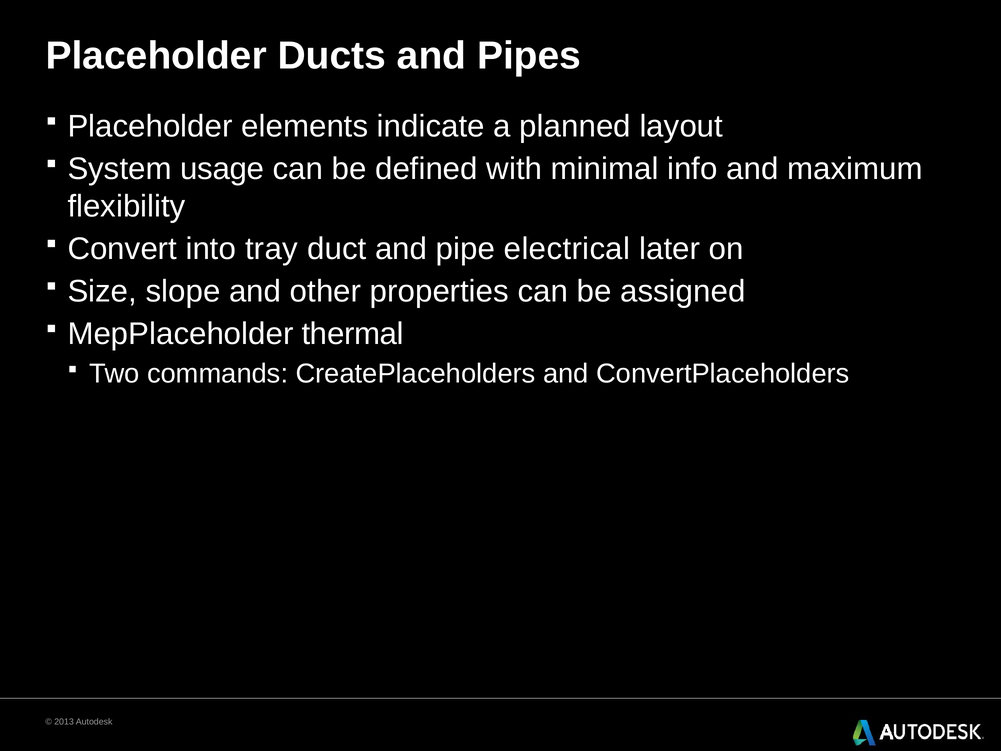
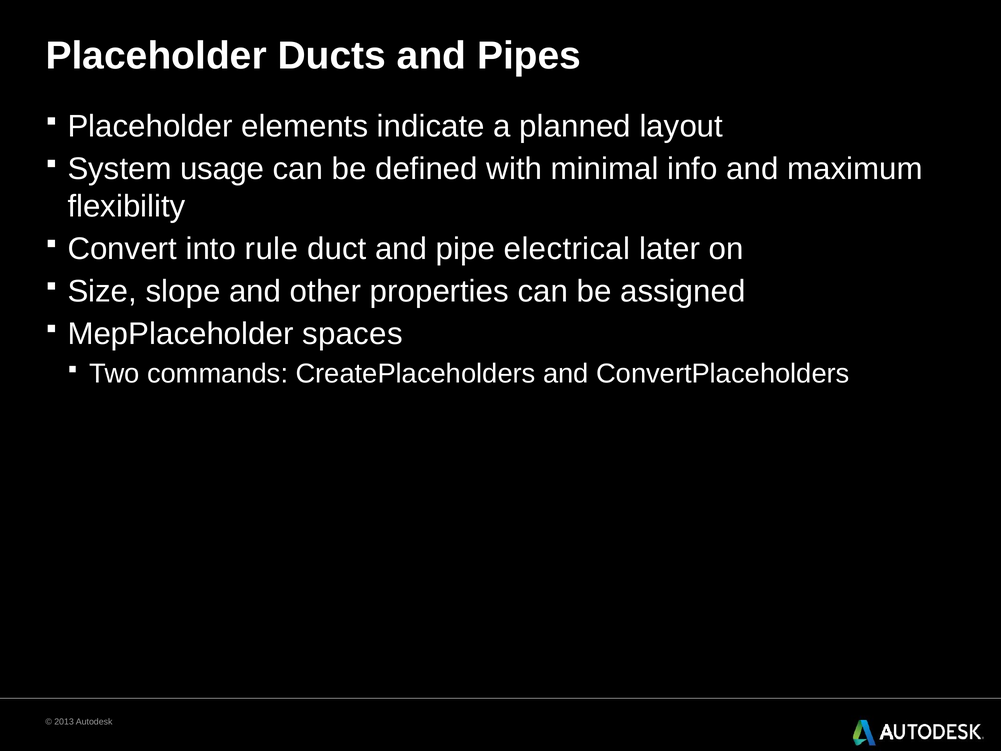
tray: tray -> rule
thermal: thermal -> spaces
